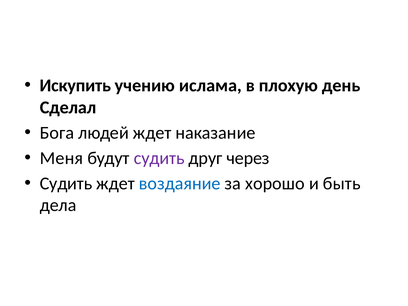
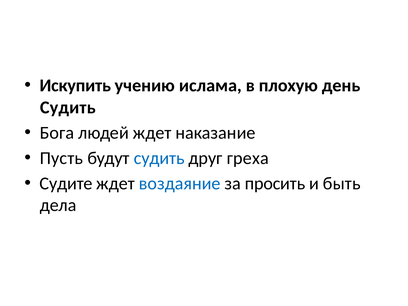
Сделал at (68, 107): Сделал -> Судить
Меня: Меня -> Пусть
судить at (159, 158) colour: purple -> blue
через: через -> греха
Судить at (66, 184): Судить -> Судите
хорошо: хорошо -> просить
